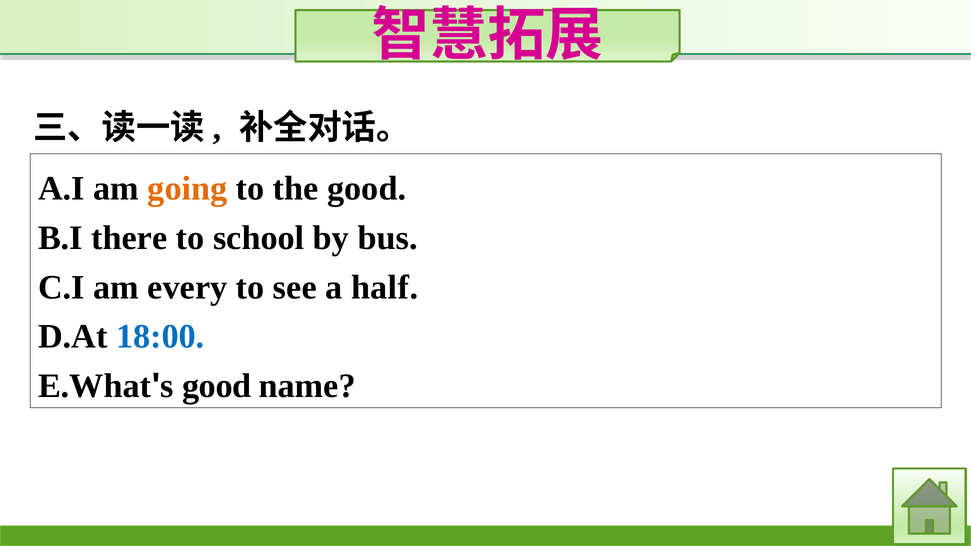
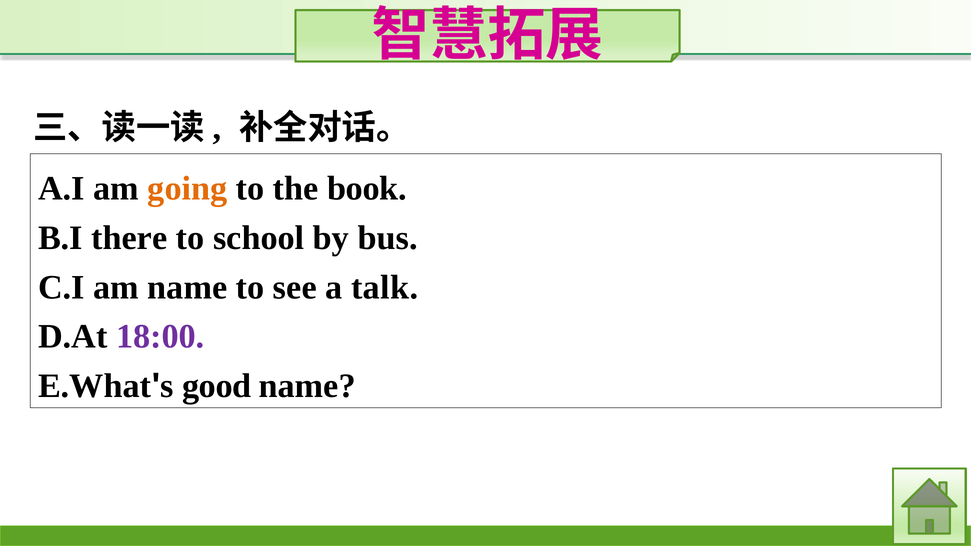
the good: good -> book
am every: every -> name
half: half -> talk
18:00 colour: blue -> purple
